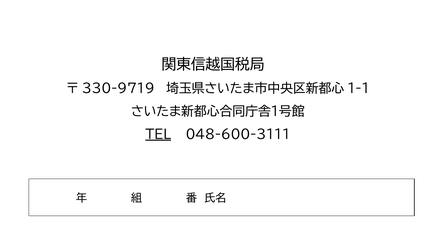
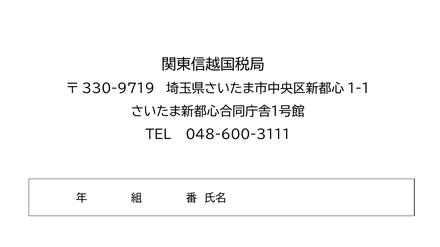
TEL underline: present -> none
